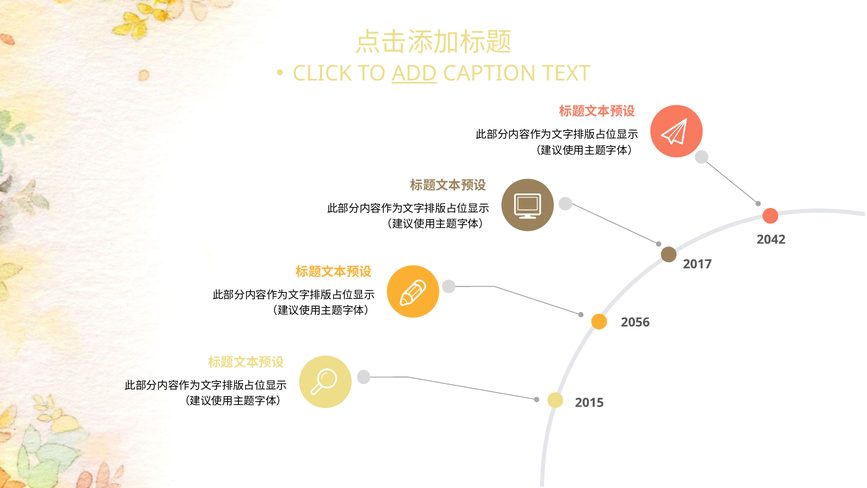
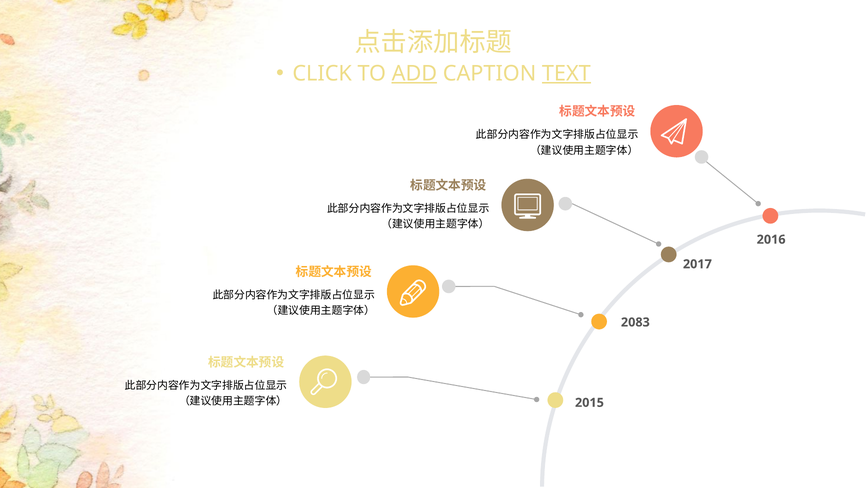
TEXT underline: none -> present
2042: 2042 -> 2016
2056: 2056 -> 2083
